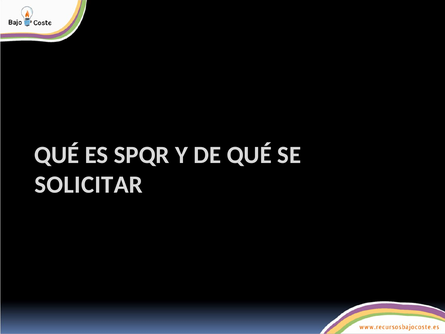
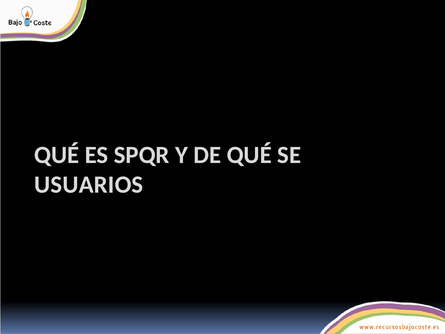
SOLICITAR: SOLICITAR -> USUARIOS
